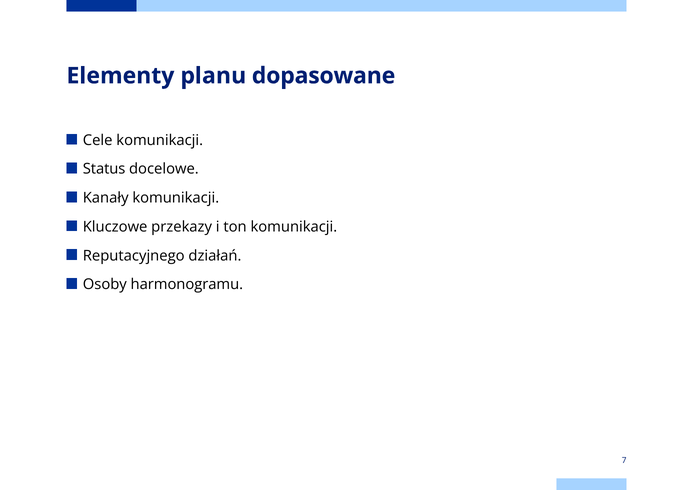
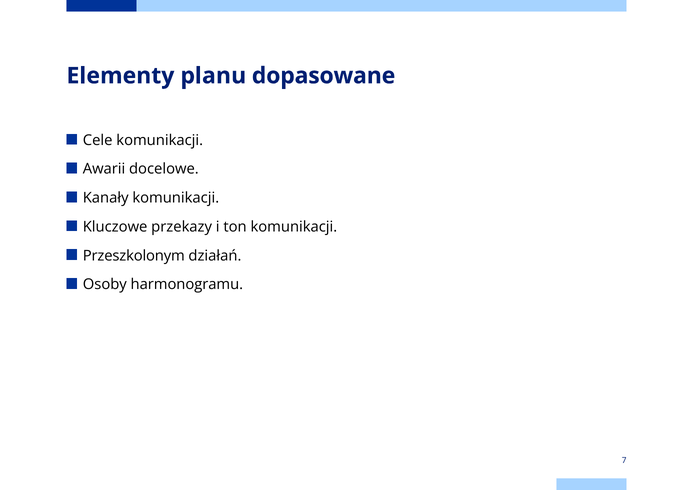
Status: Status -> Awarii
Reputacyjnego: Reputacyjnego -> Przeszkolonym
